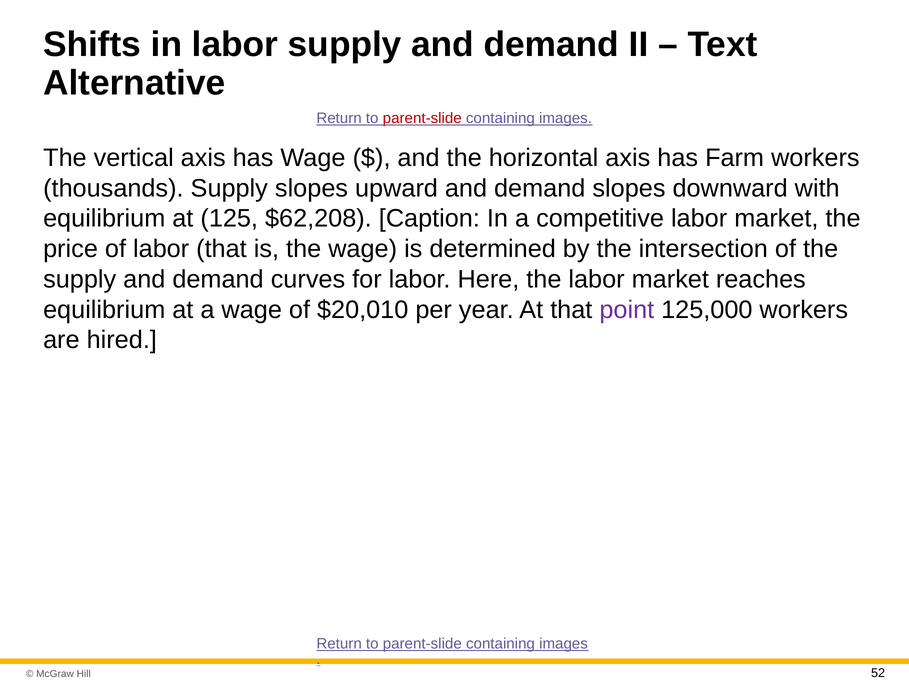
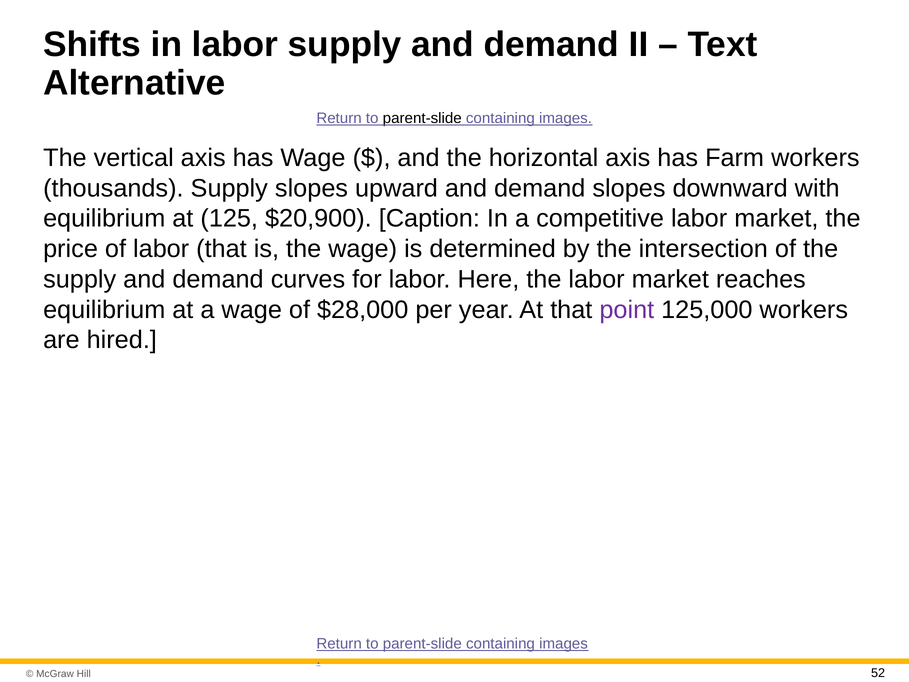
parent-slide at (422, 118) colour: red -> black
$62,208: $62,208 -> $20,900
$20,010: $20,010 -> $28,000
